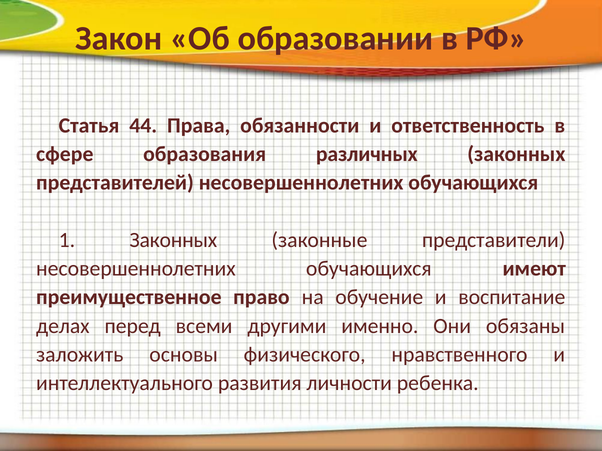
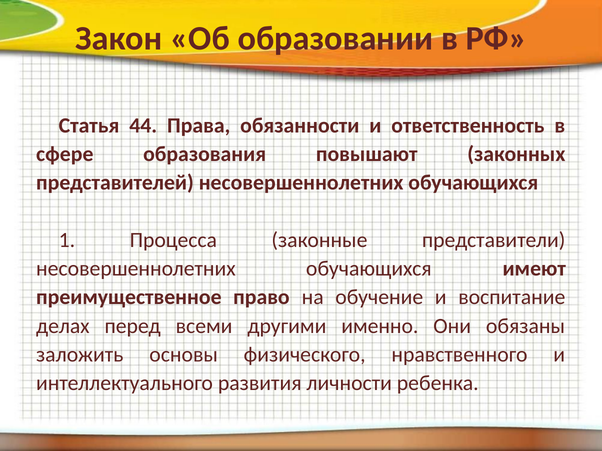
различных: различных -> повышают
1 Законных: Законных -> Процесса
